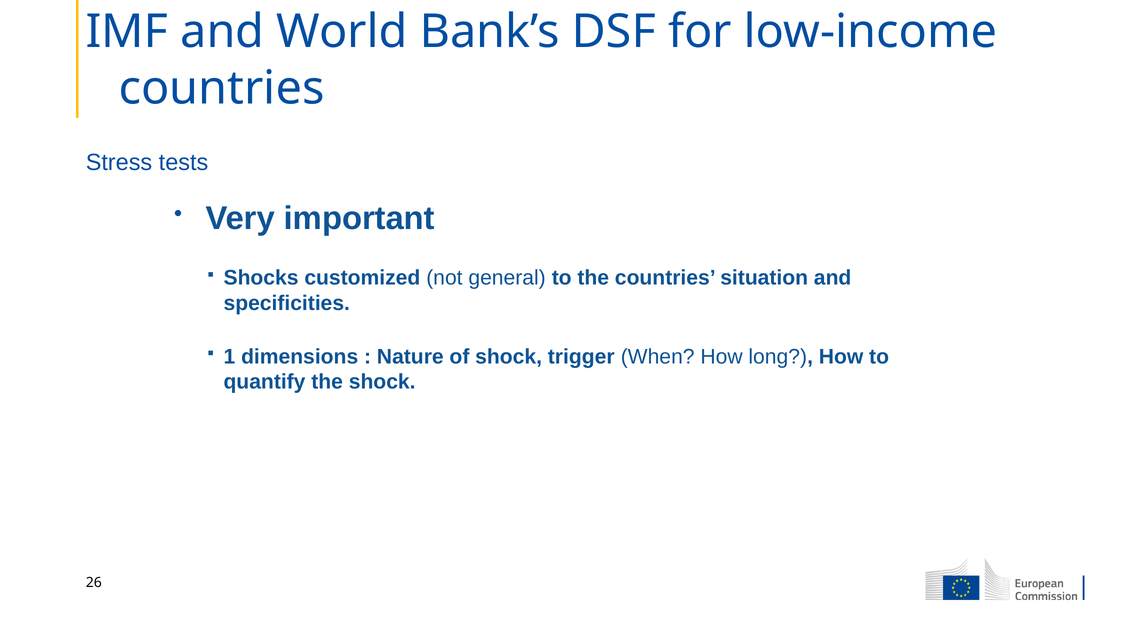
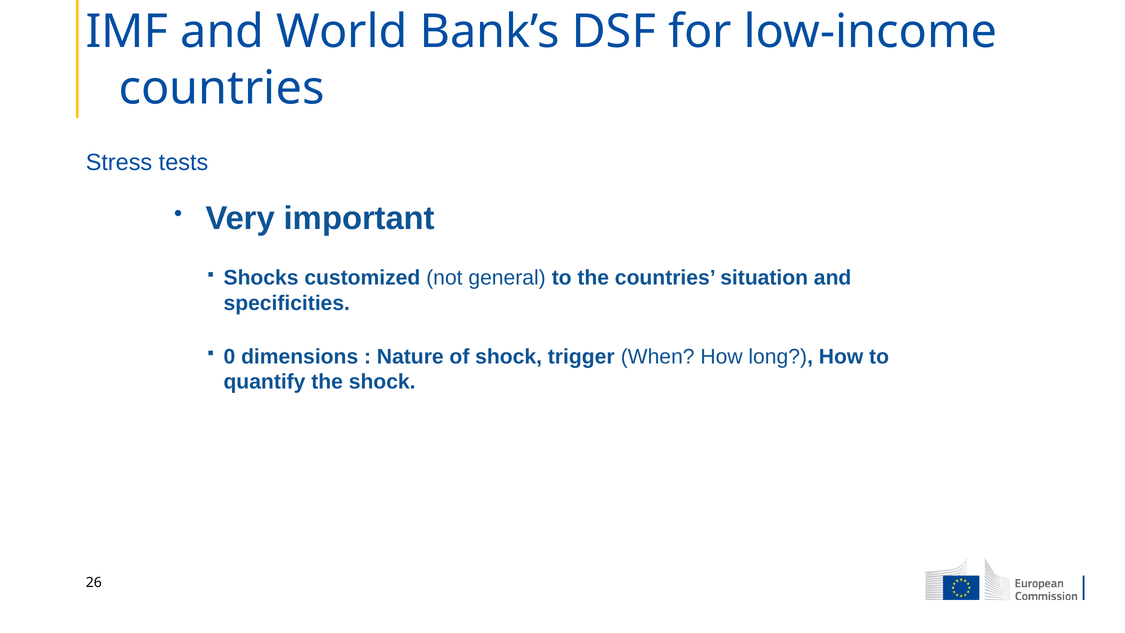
1: 1 -> 0
